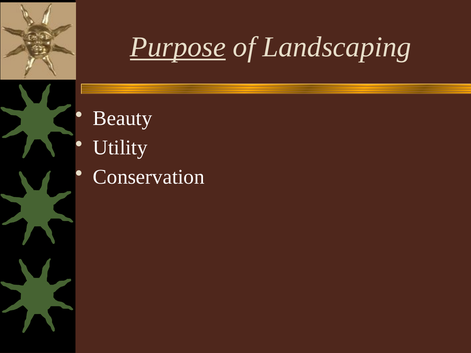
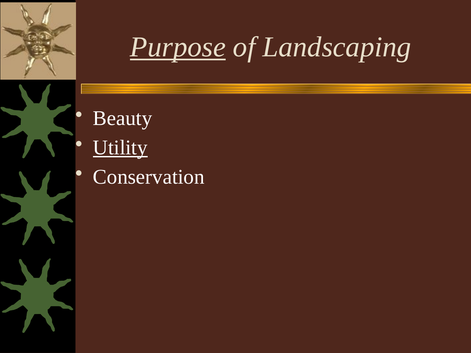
Utility underline: none -> present
